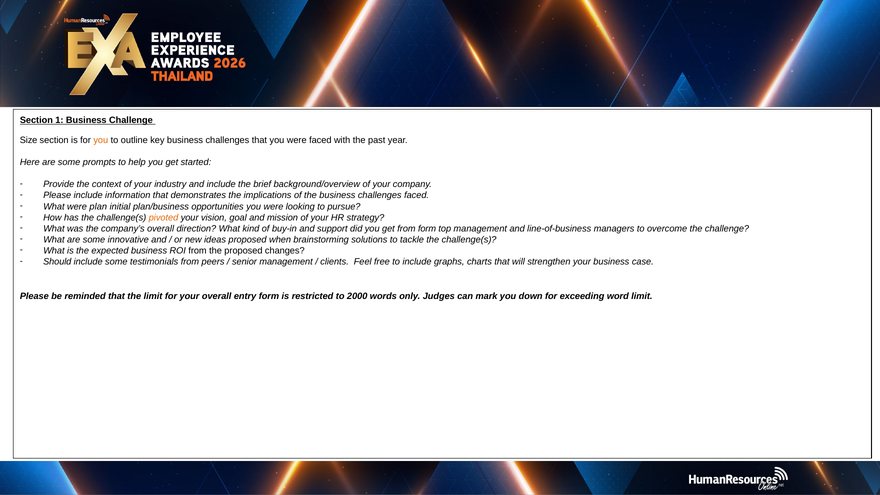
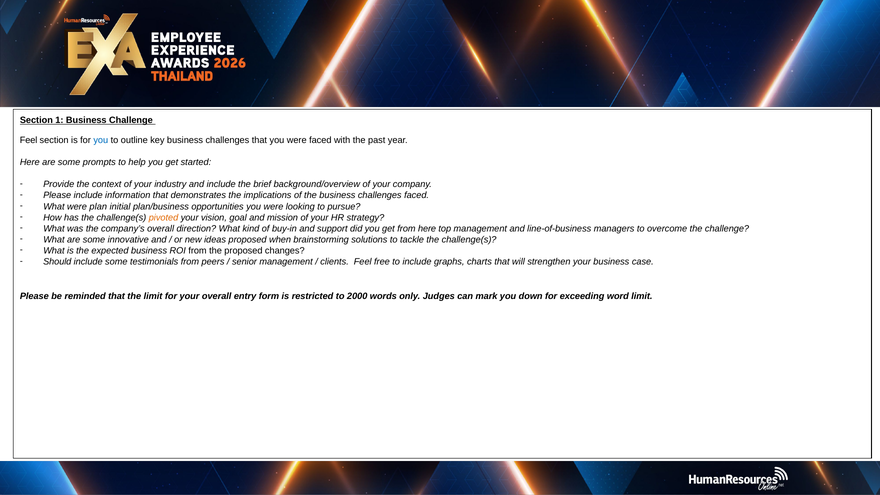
Size at (29, 140): Size -> Feel
you at (101, 140) colour: orange -> blue
from form: form -> here
